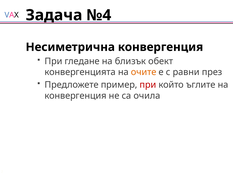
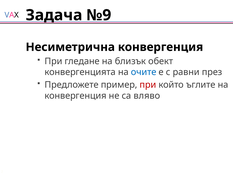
№4: №4 -> №9
очите colour: orange -> blue
очила: очила -> вляво
